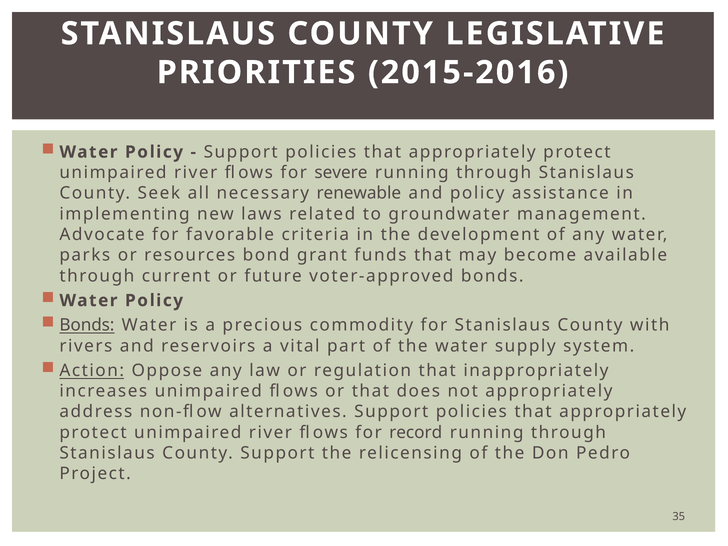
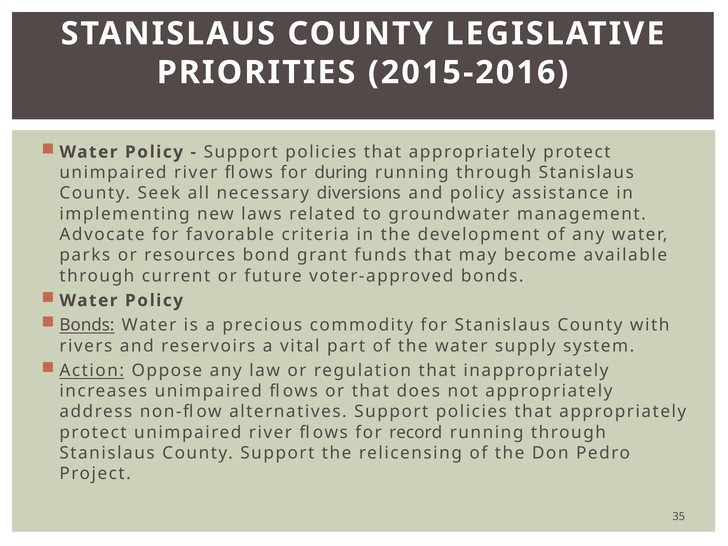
severe: severe -> during
renewable: renewable -> diversions
